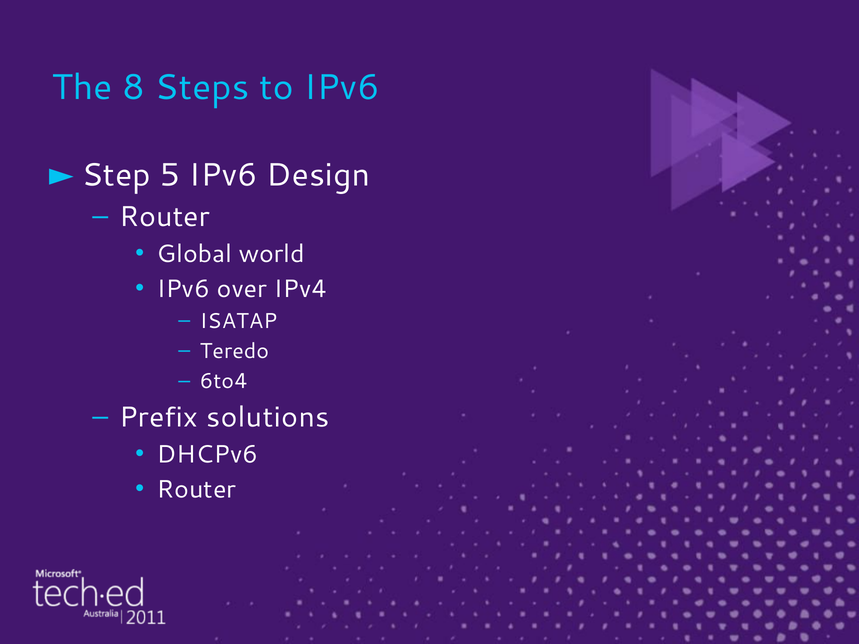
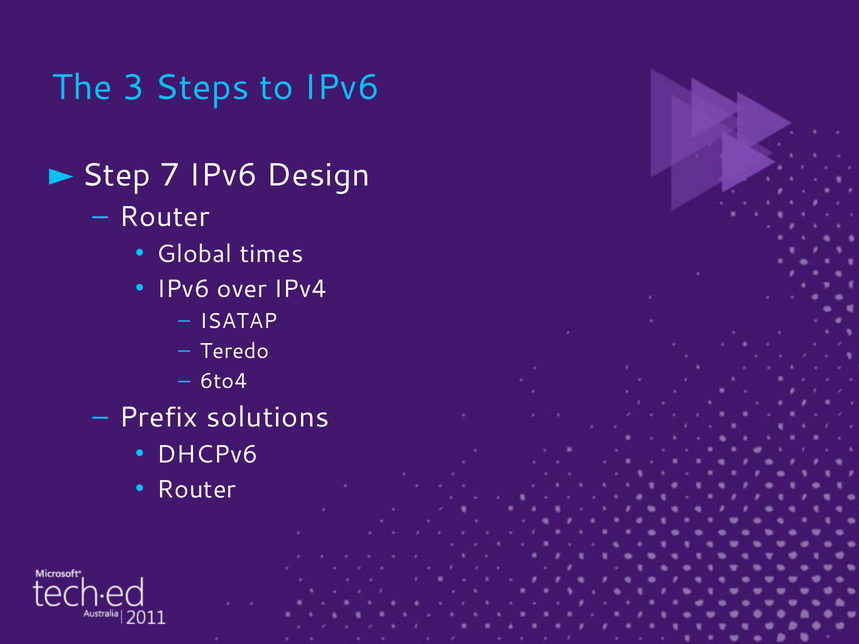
8: 8 -> 3
5: 5 -> 7
world: world -> times
